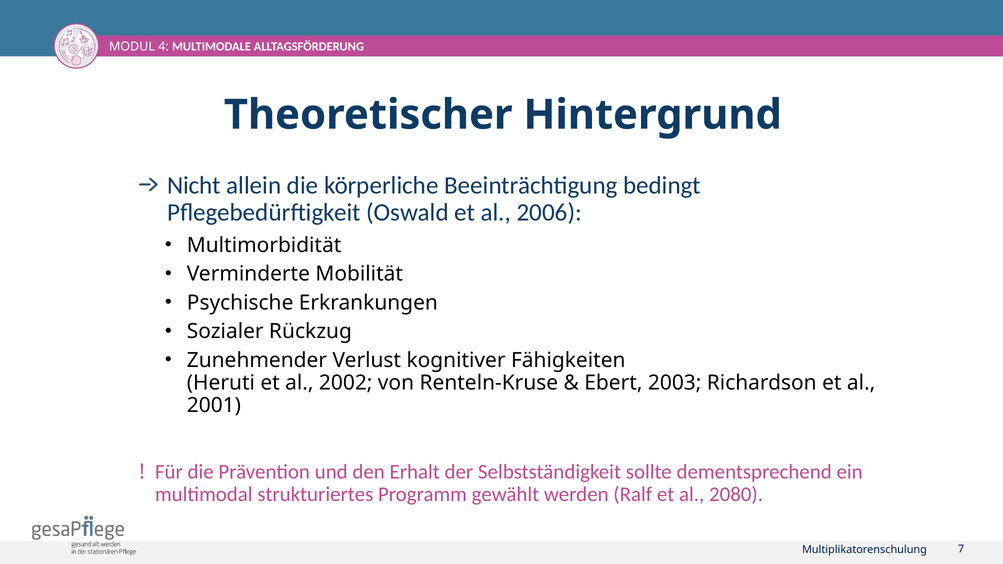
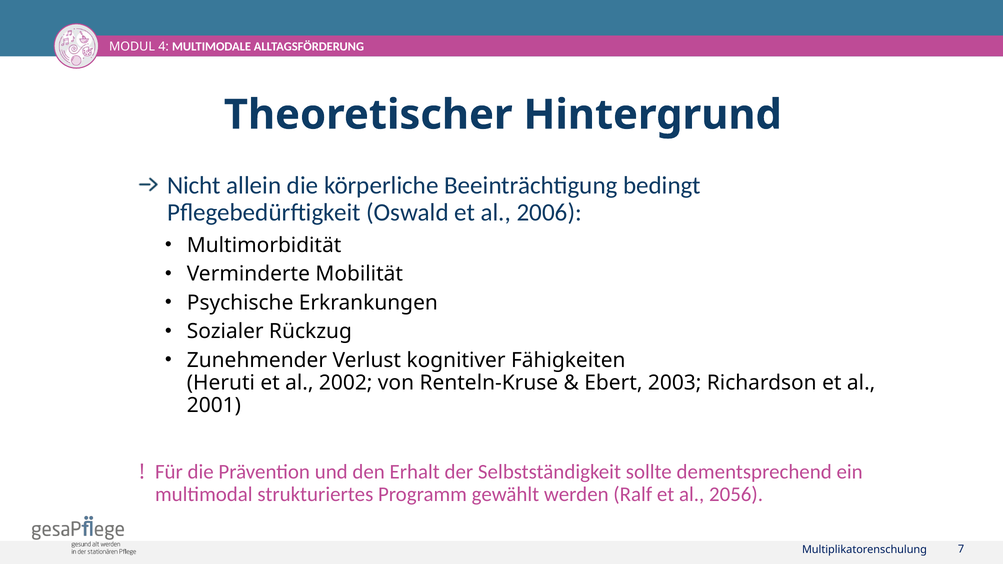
2080: 2080 -> 2056
